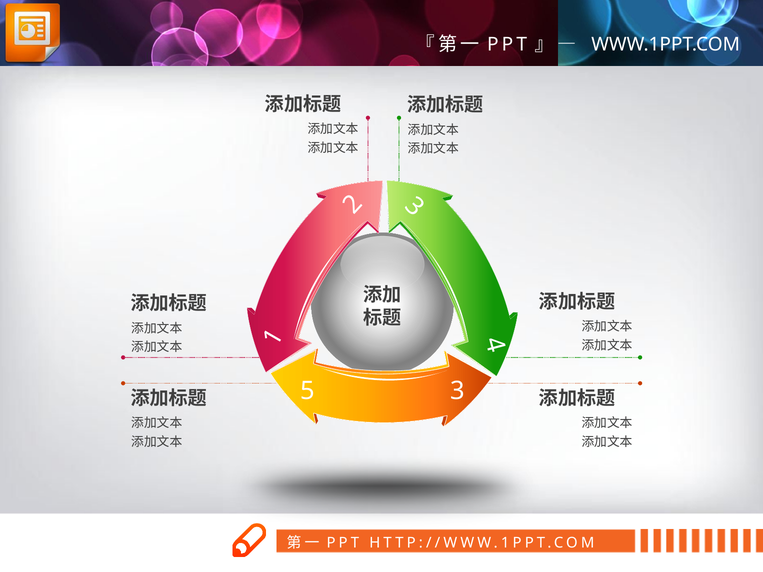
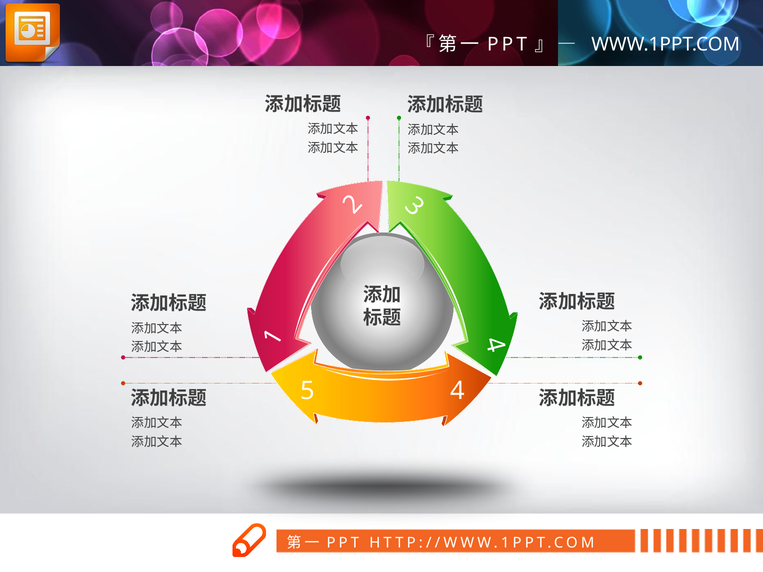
5 3: 3 -> 4
